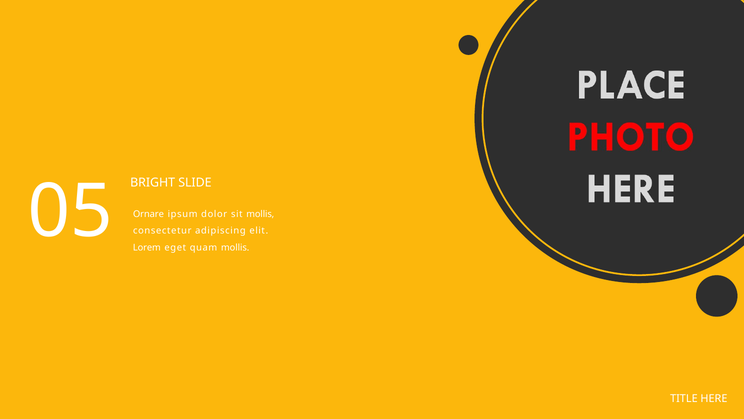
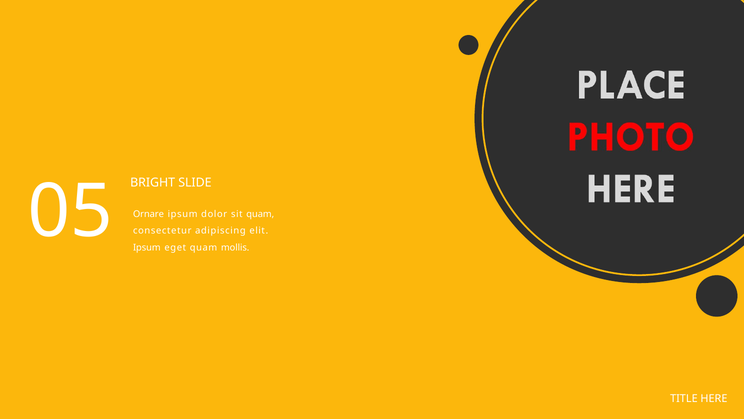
sit mollis: mollis -> quam
Lorem at (147, 247): Lorem -> Ipsum
